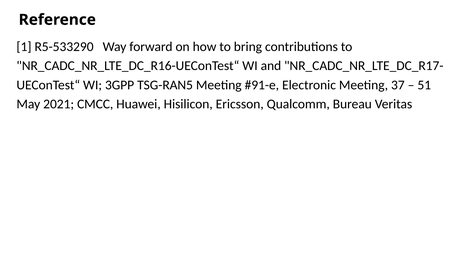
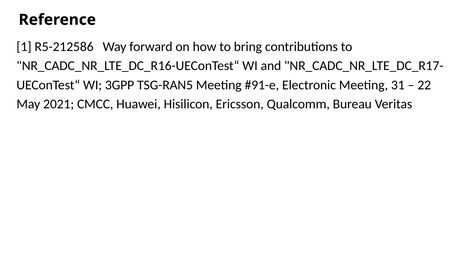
R5-533290: R5-533290 -> R5-212586
37: 37 -> 31
51: 51 -> 22
